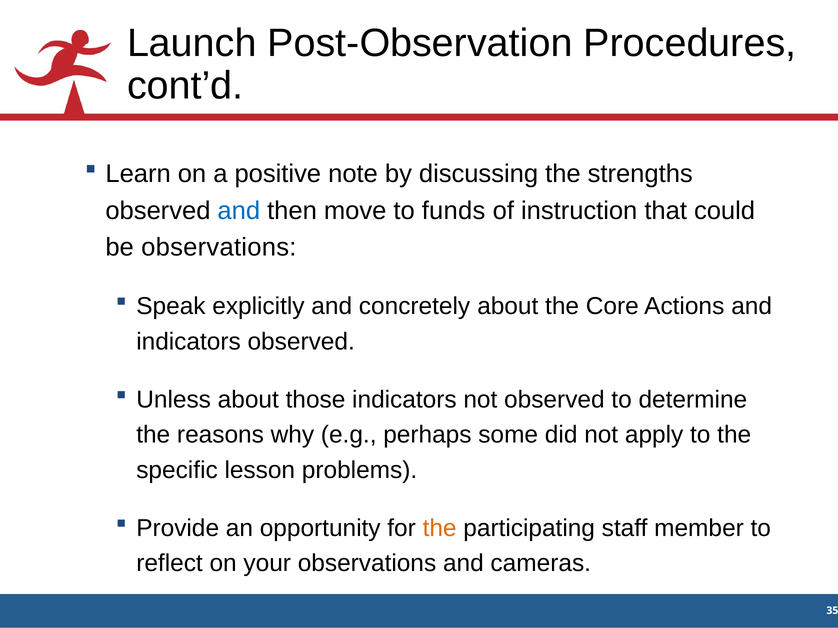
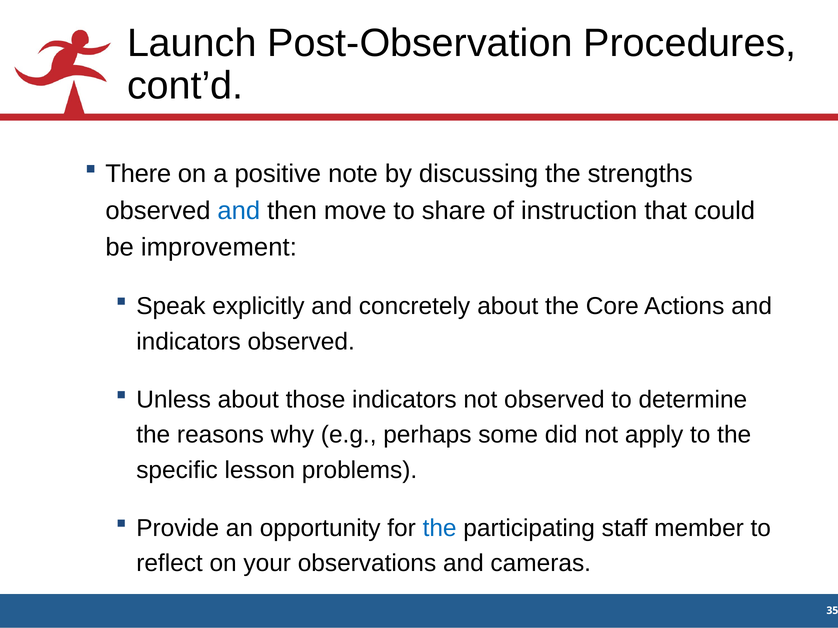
Learn: Learn -> There
funds: funds -> share
be observations: observations -> improvement
the at (440, 529) colour: orange -> blue
